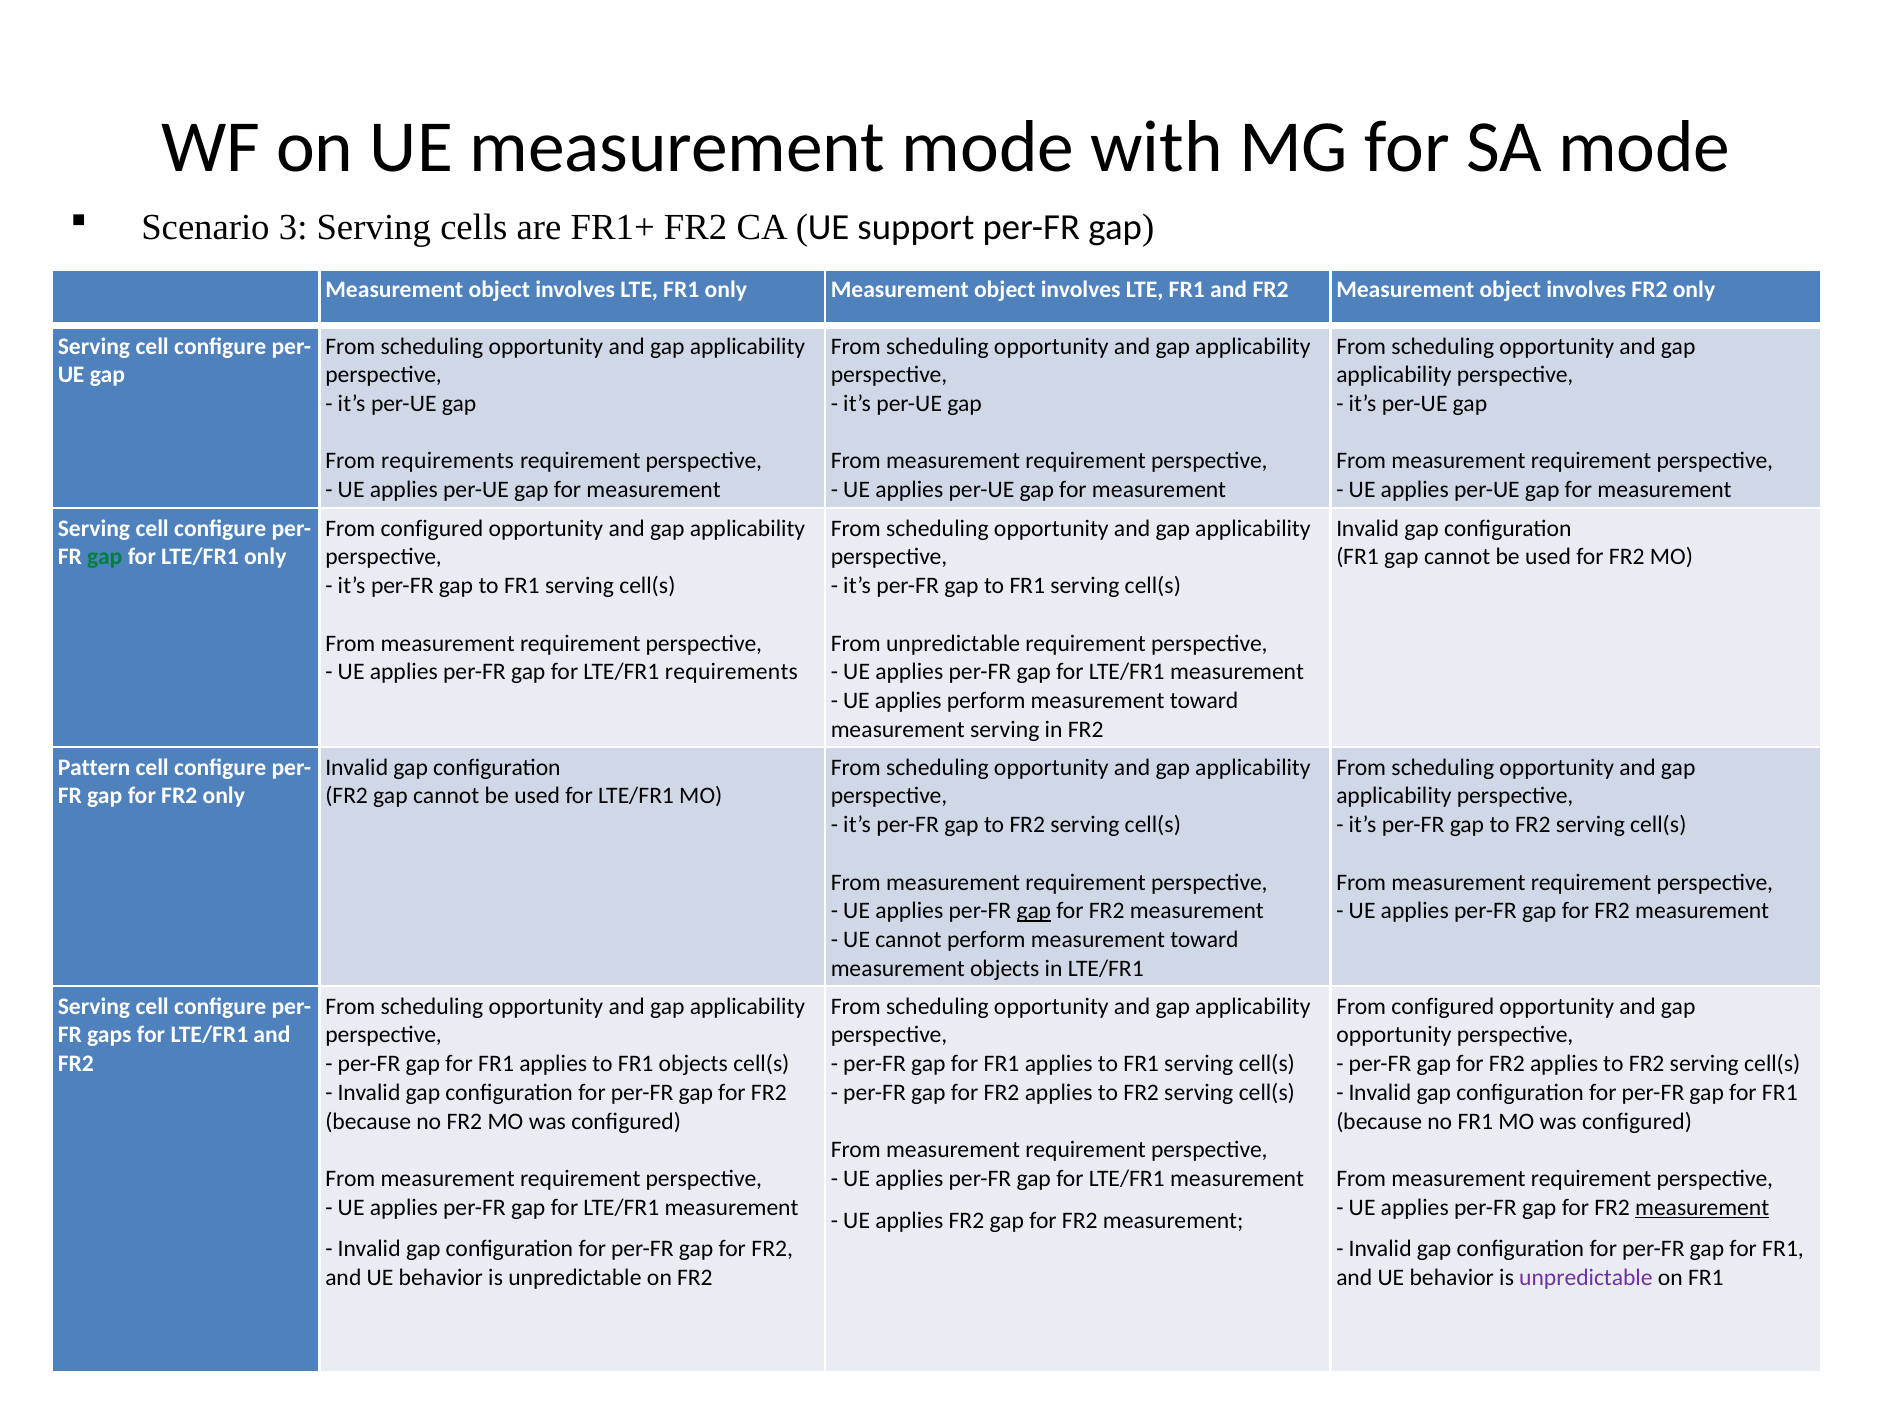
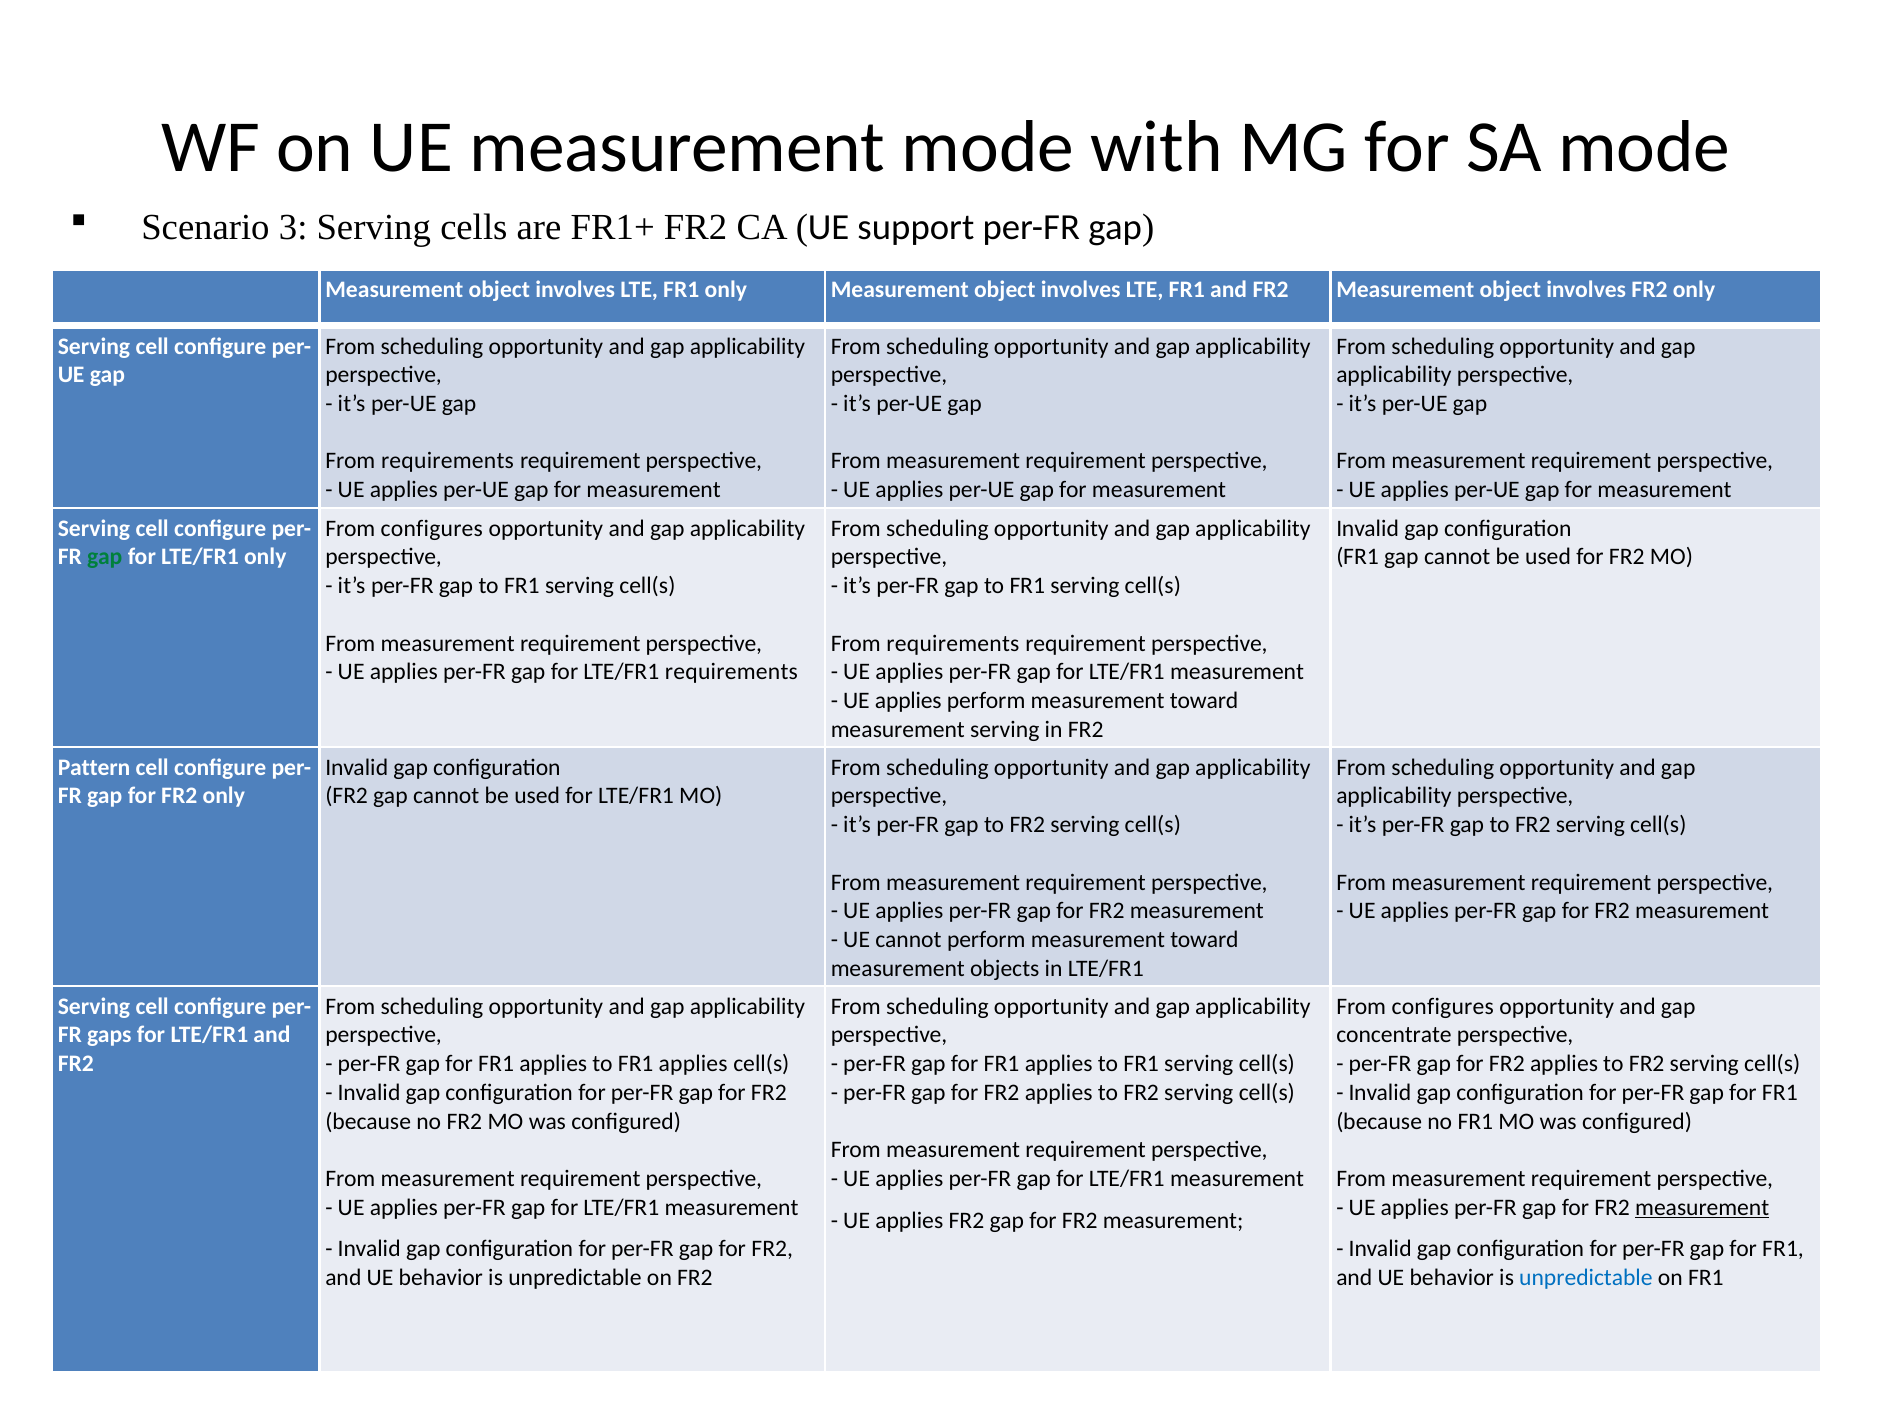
configured at (432, 528): configured -> configures
unpredictable at (953, 643): unpredictable -> requirements
gap at (1034, 911) underline: present -> none
configured at (1443, 1006): configured -> configures
opportunity at (1394, 1035): opportunity -> concentrate
to FR1 objects: objects -> applies
unpredictable at (1586, 1278) colour: purple -> blue
